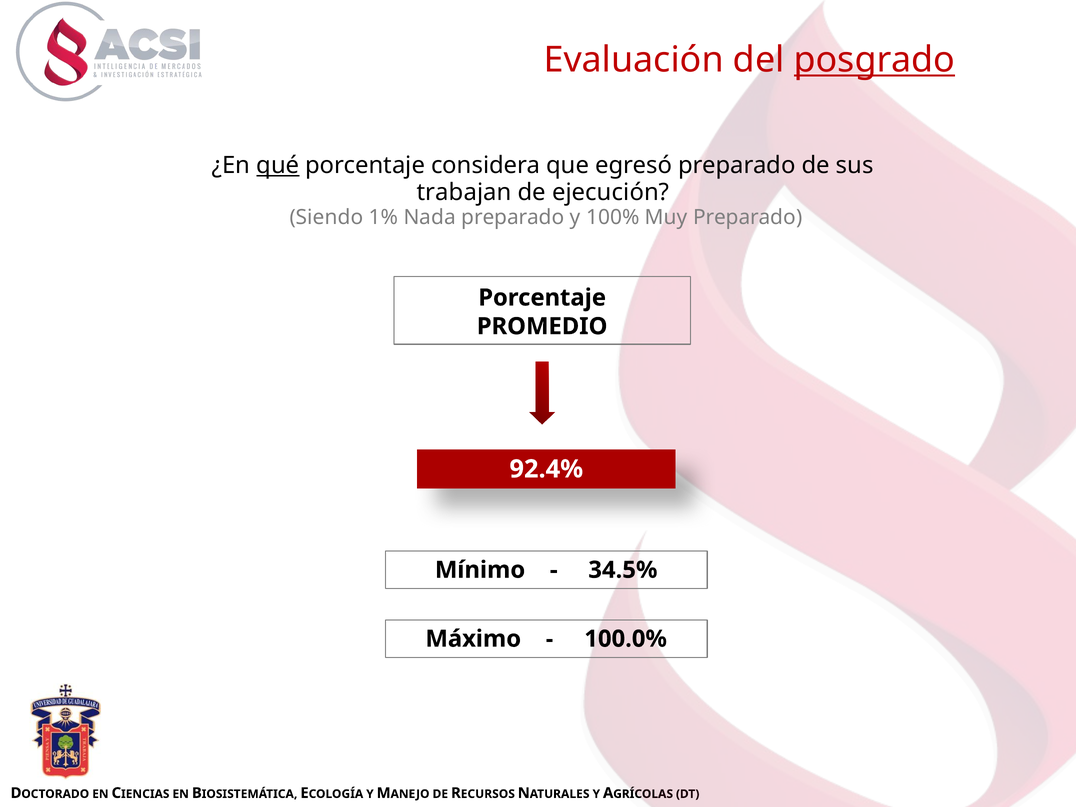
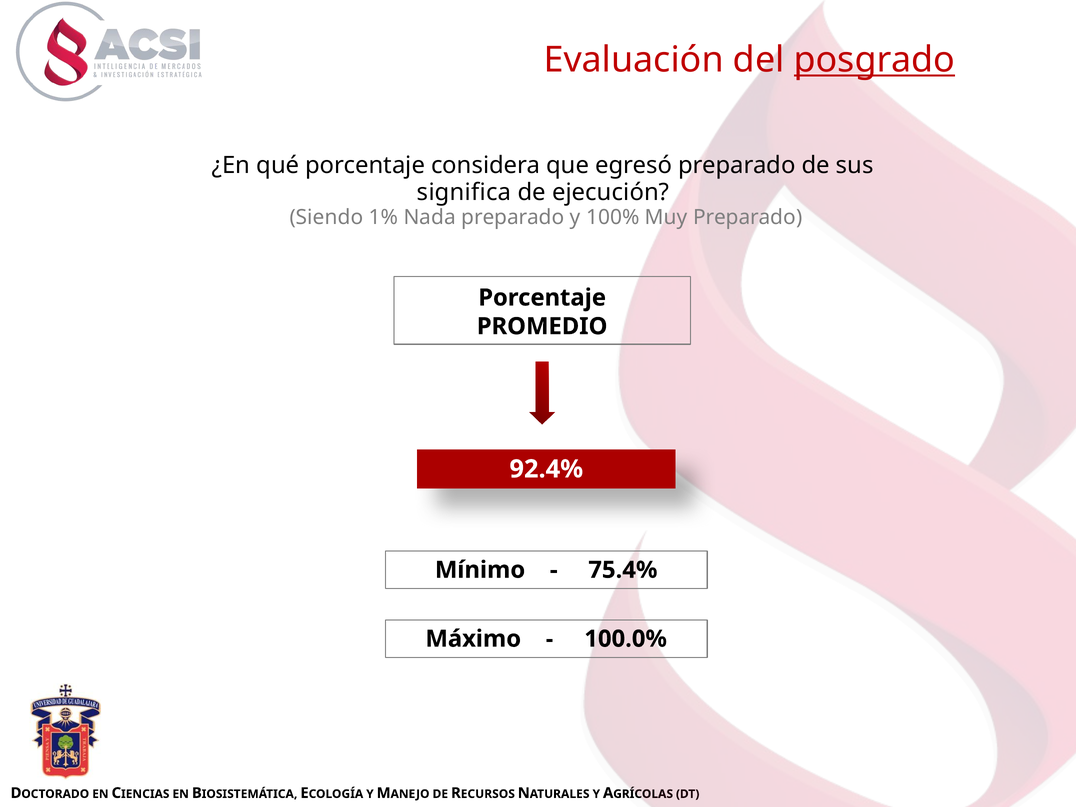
qué underline: present -> none
trabajan: trabajan -> significa
34.5%: 34.5% -> 75.4%
